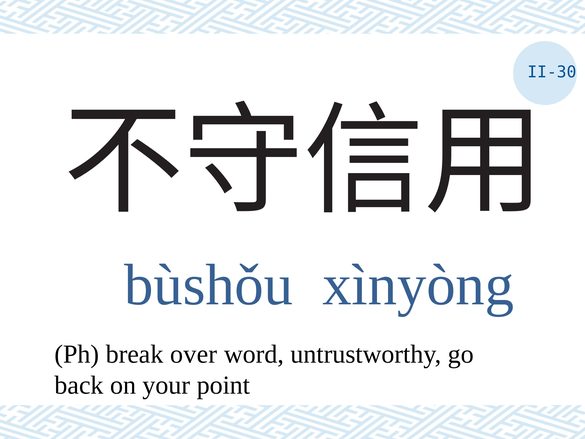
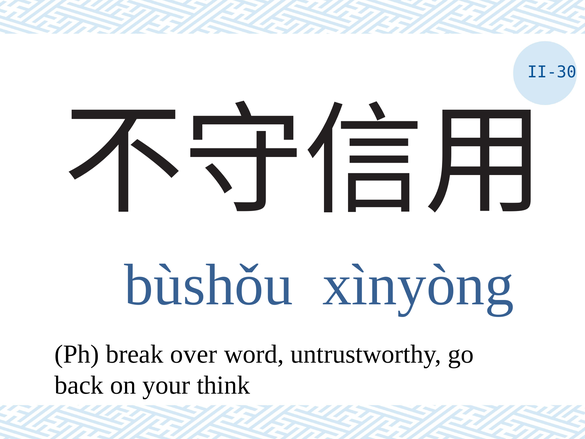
point: point -> think
